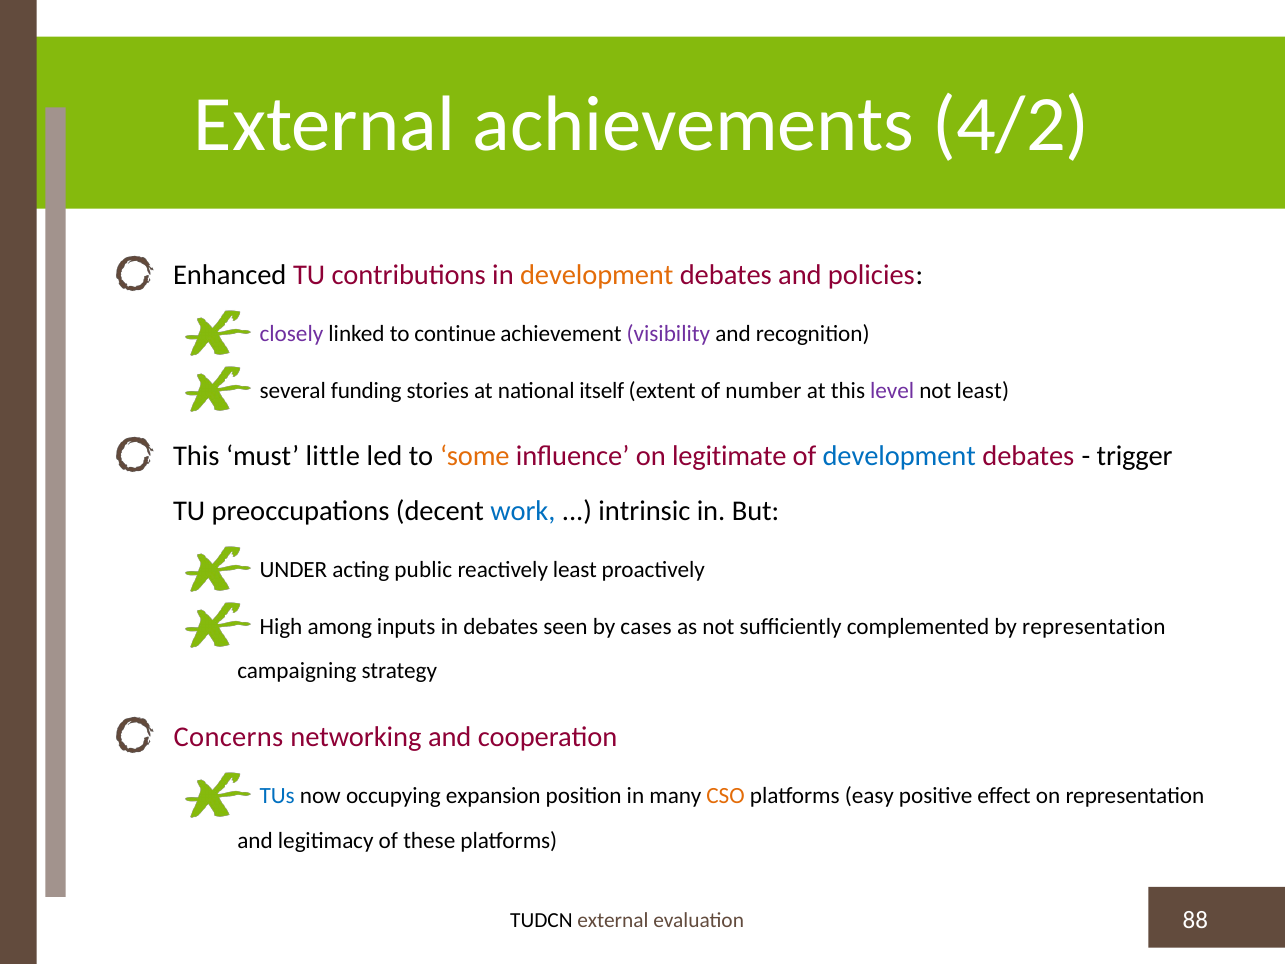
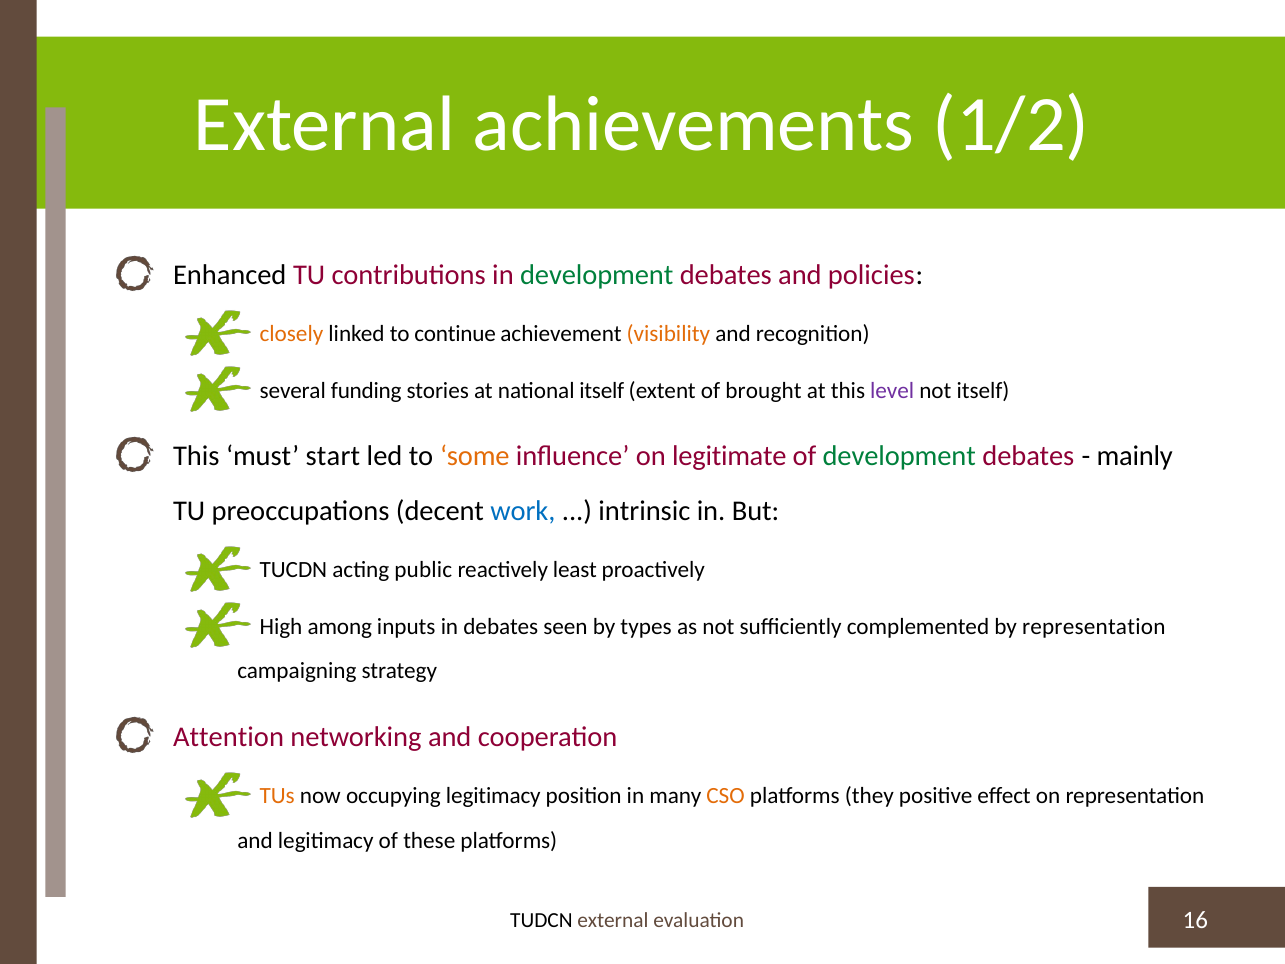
4/2: 4/2 -> 1/2
development at (597, 275) colour: orange -> green
closely colour: purple -> orange
visibility colour: purple -> orange
number: number -> brought
not least: least -> itself
little: little -> start
development at (899, 456) colour: blue -> green
trigger: trigger -> mainly
UNDER: UNDER -> TUCDN
cases: cases -> types
Concerns: Concerns -> Attention
TUs colour: blue -> orange
occupying expansion: expansion -> legitimacy
easy: easy -> they
88: 88 -> 16
